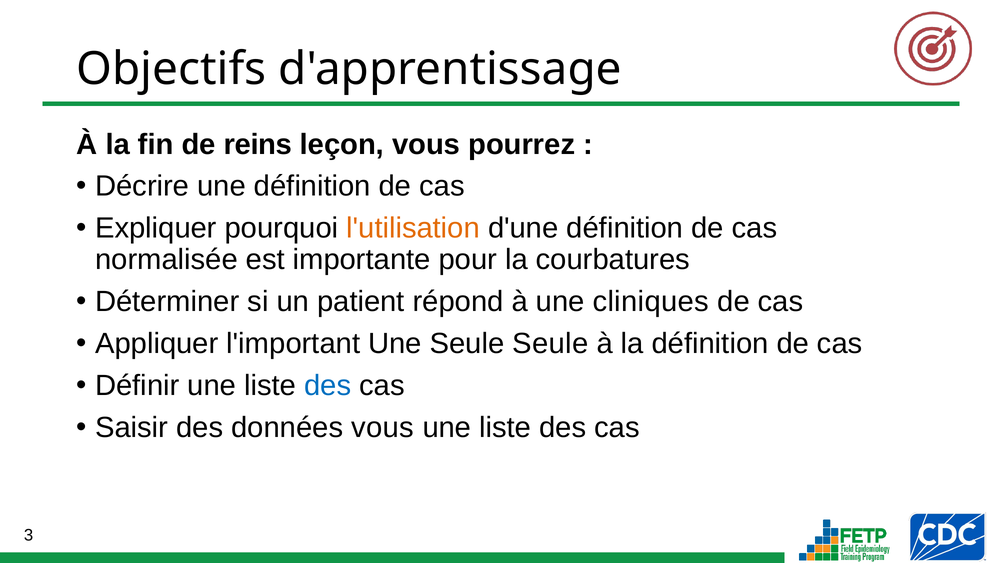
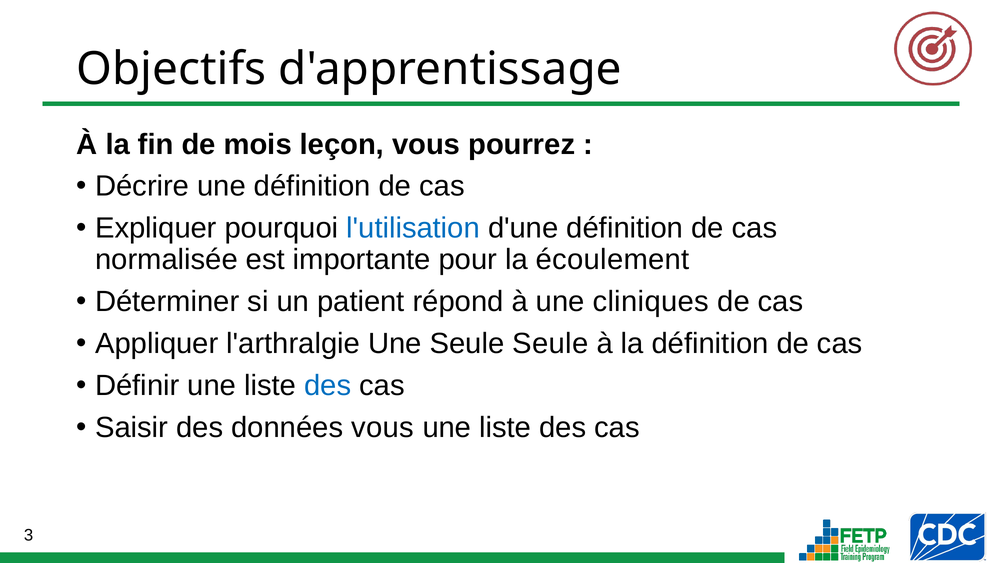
reins: reins -> mois
l'utilisation colour: orange -> blue
courbatures: courbatures -> écoulement
l'important: l'important -> l'arthralgie
